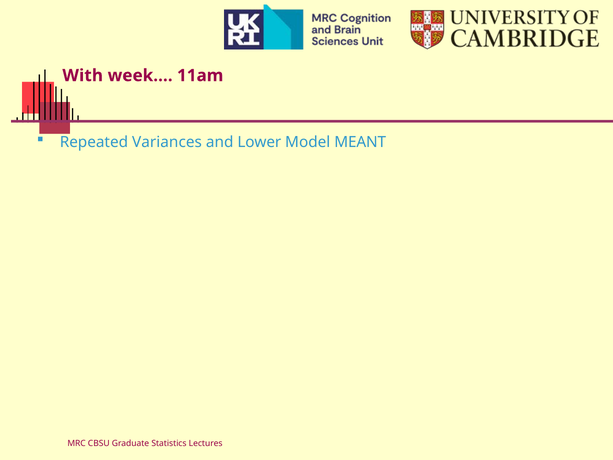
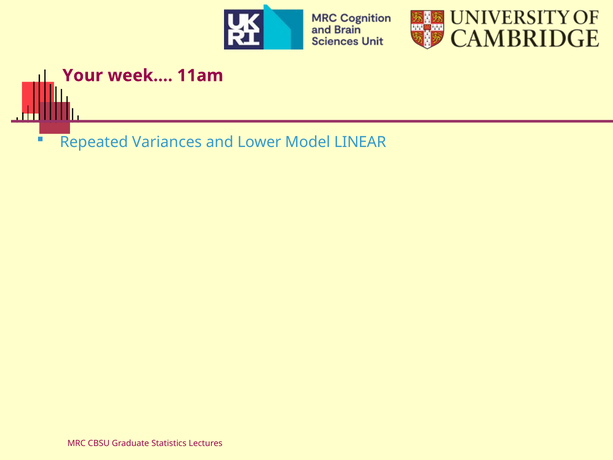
With: With -> Your
MEANT: MEANT -> LINEAR
